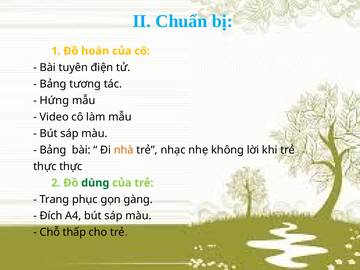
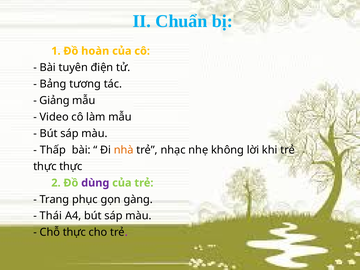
Hứng: Hứng -> Giảng
Bảng at (53, 150): Bảng -> Thấp
dùng colour: green -> purple
Đích: Đích -> Thái
Chỗ thấp: thấp -> thực
